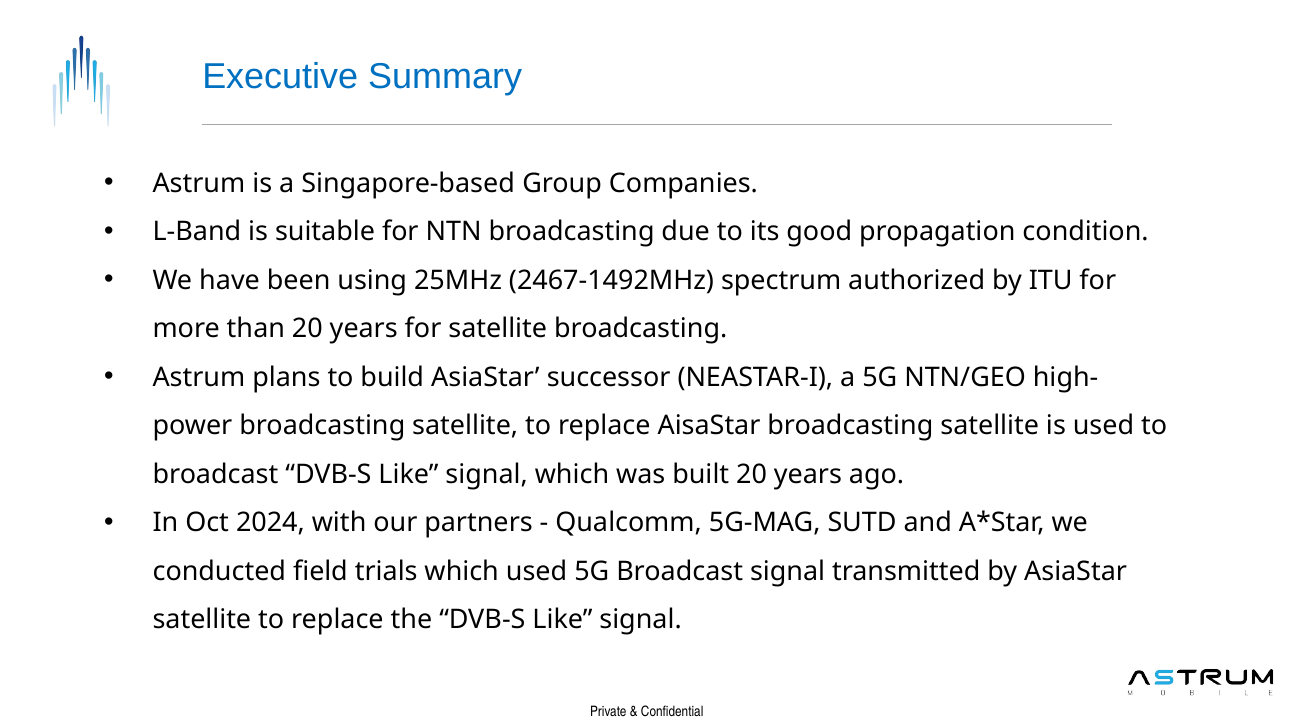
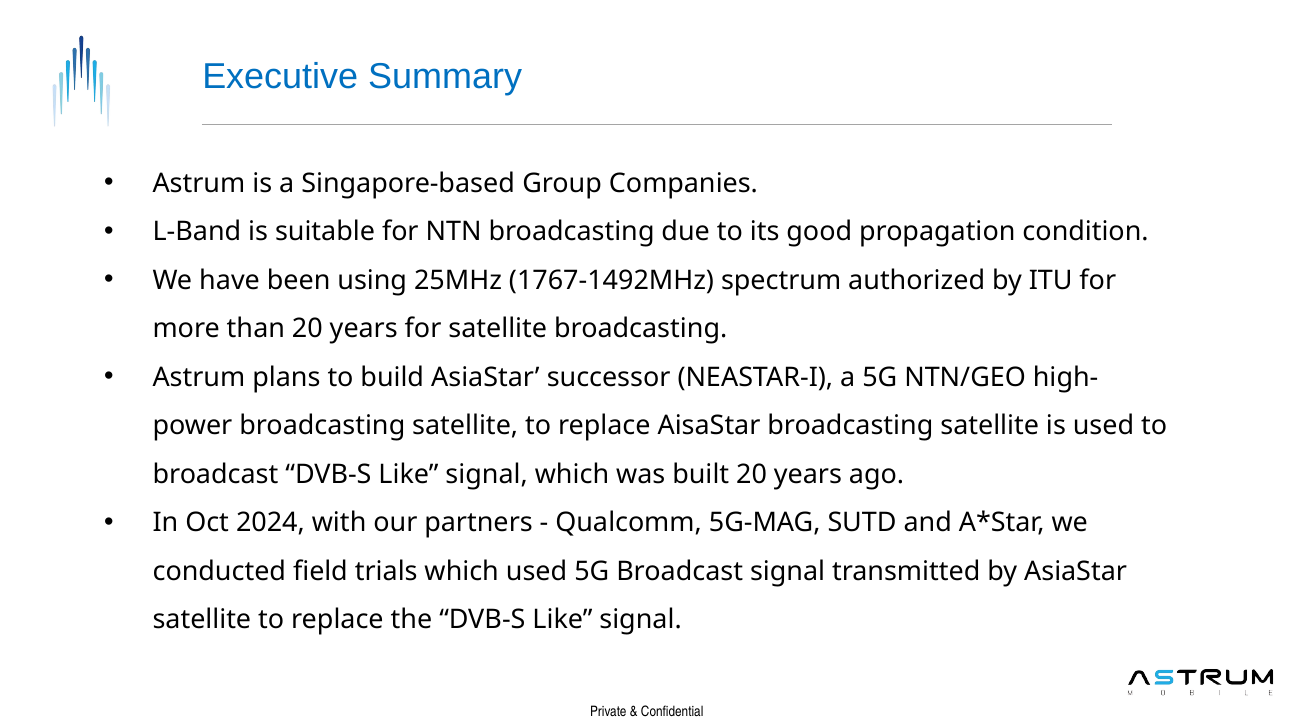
2467-1492MHz: 2467-1492MHz -> 1767-1492MHz
